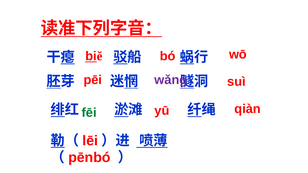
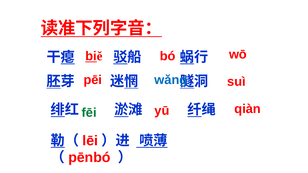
wǎng colour: purple -> blue
